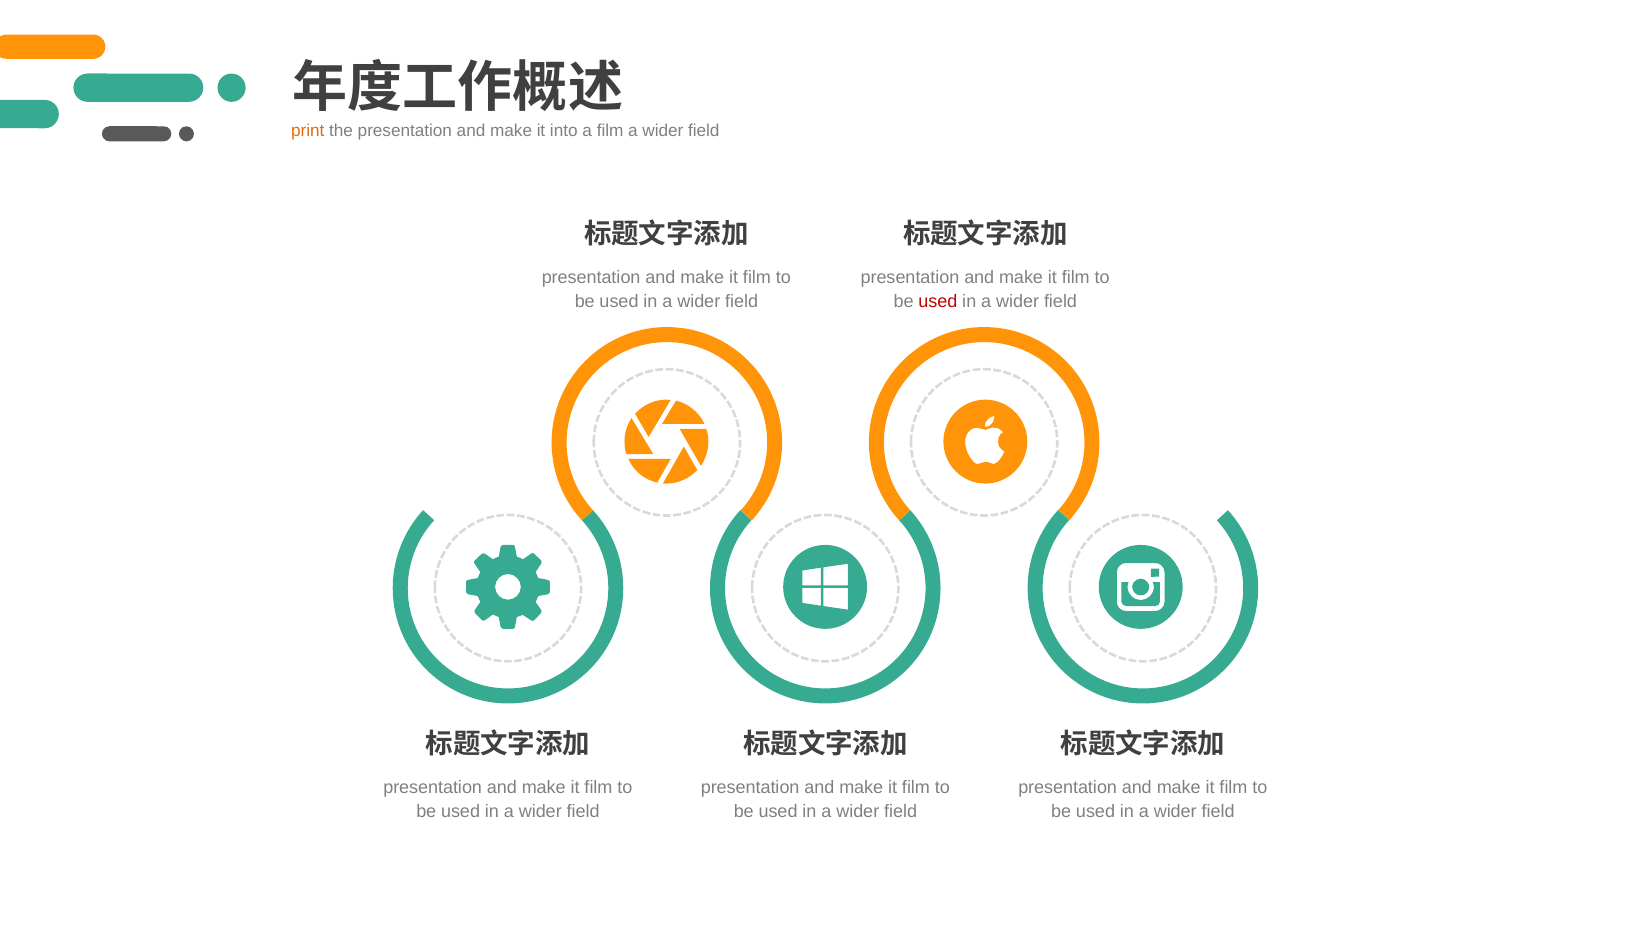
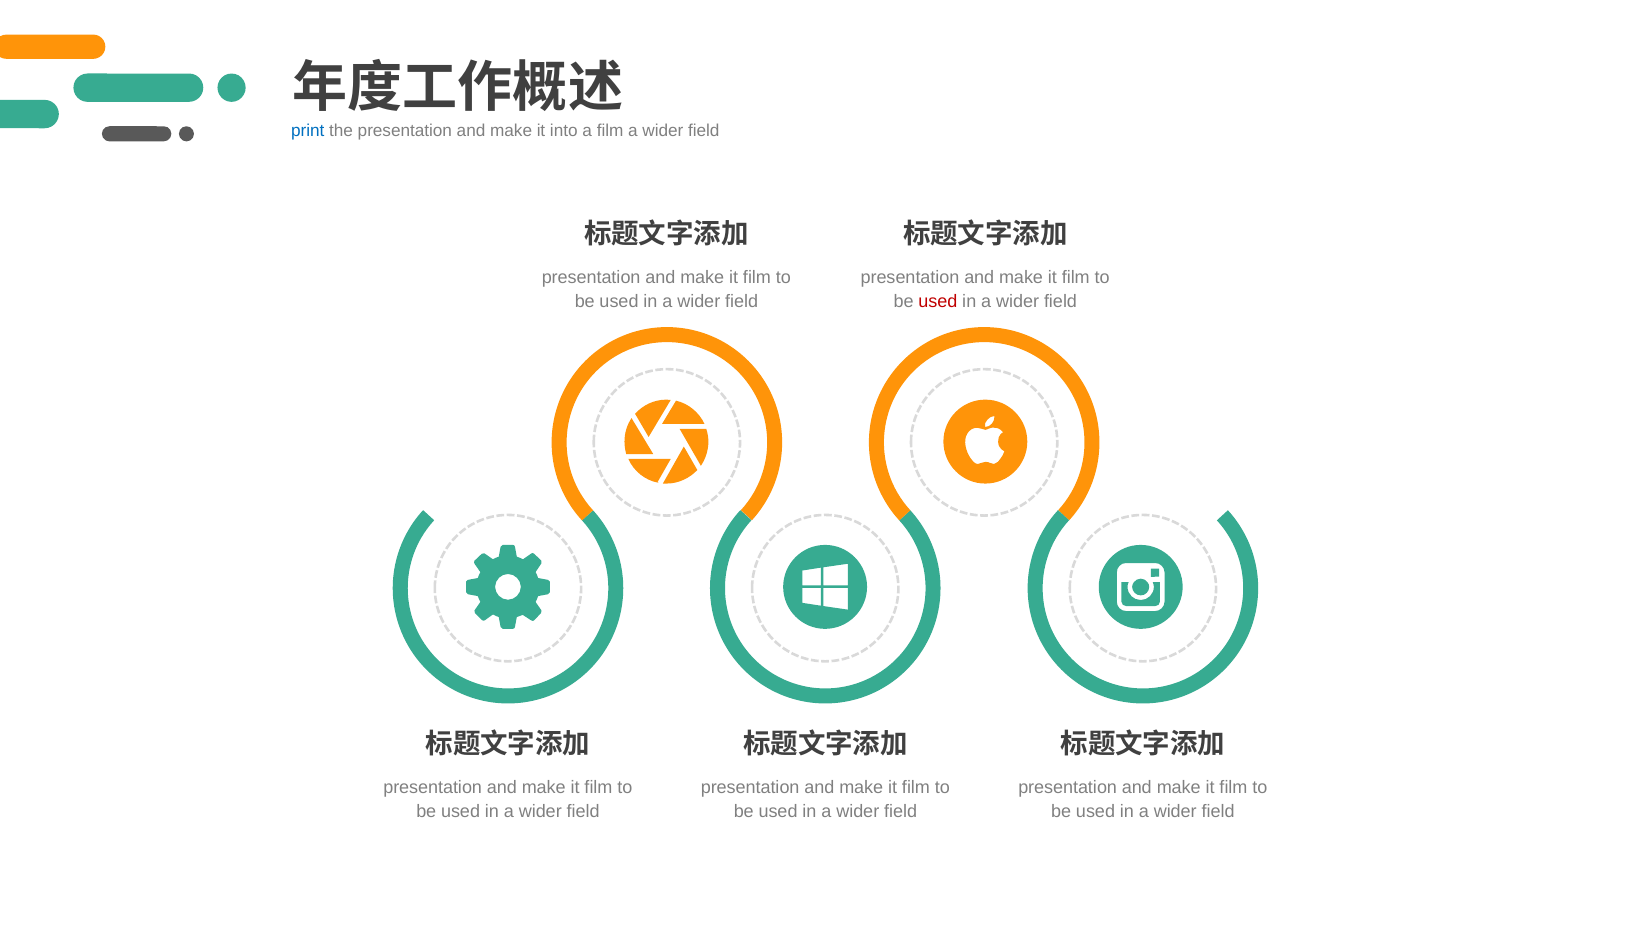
print colour: orange -> blue
